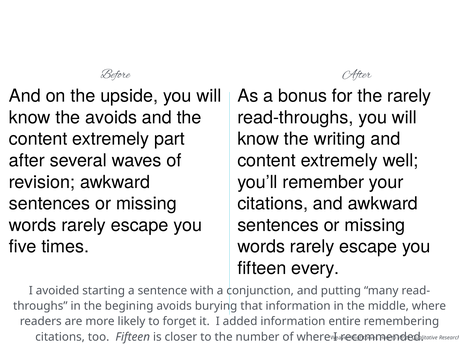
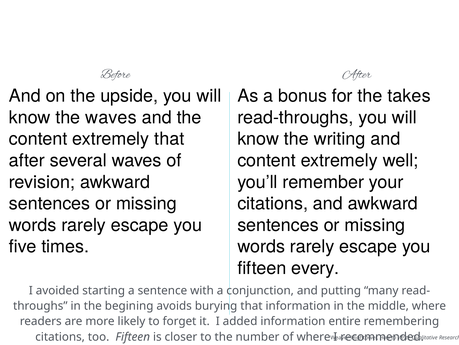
the rarely: rarely -> takes
the avoids: avoids -> waves
extremely part: part -> that
